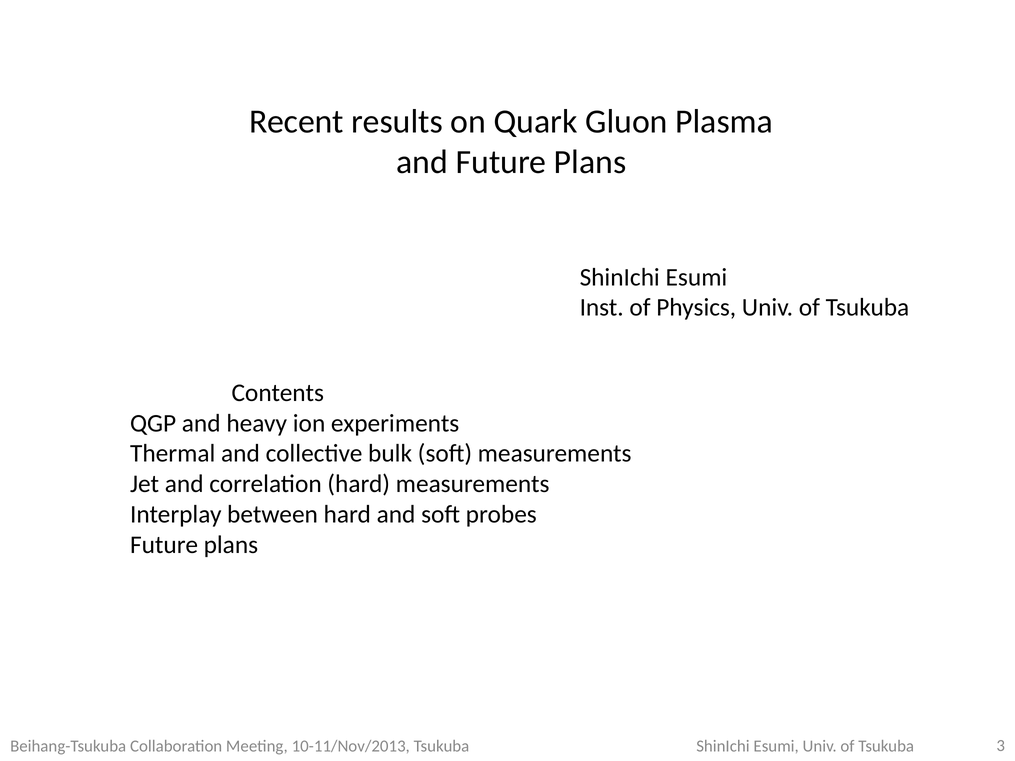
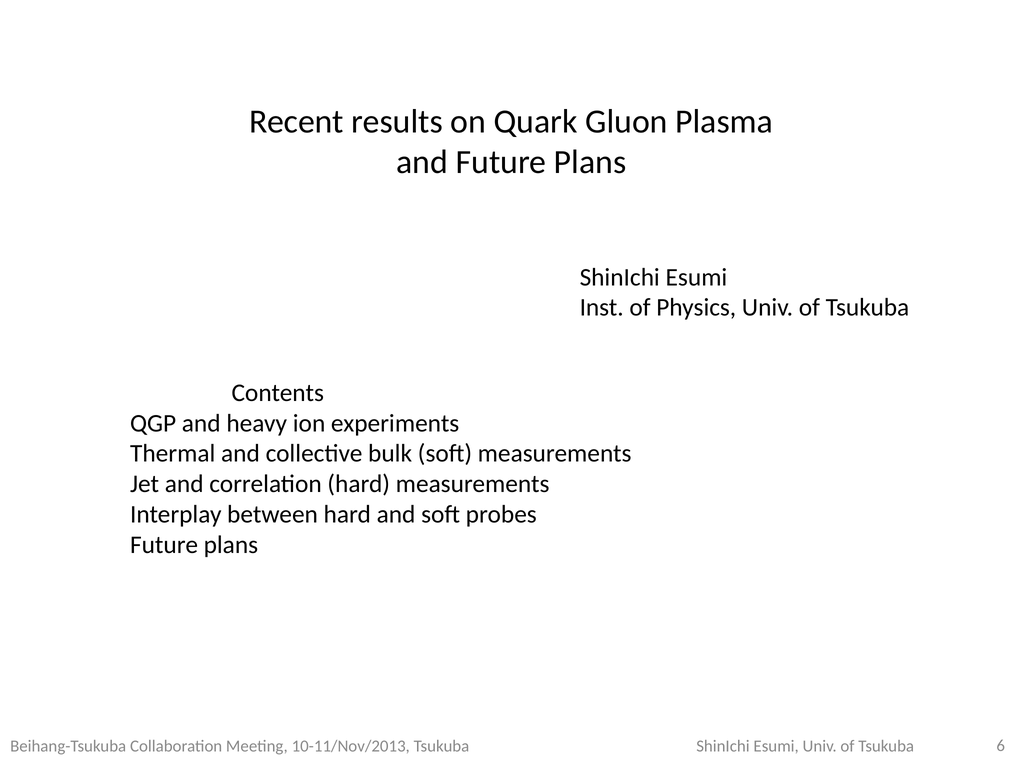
3: 3 -> 6
